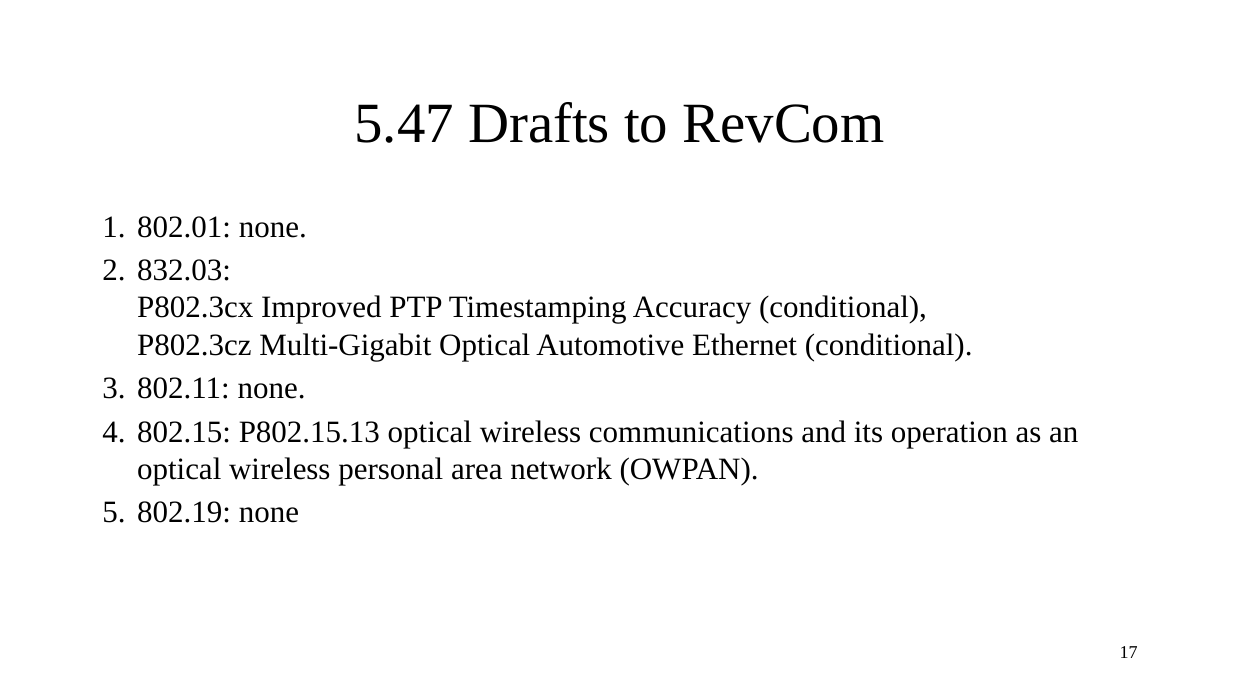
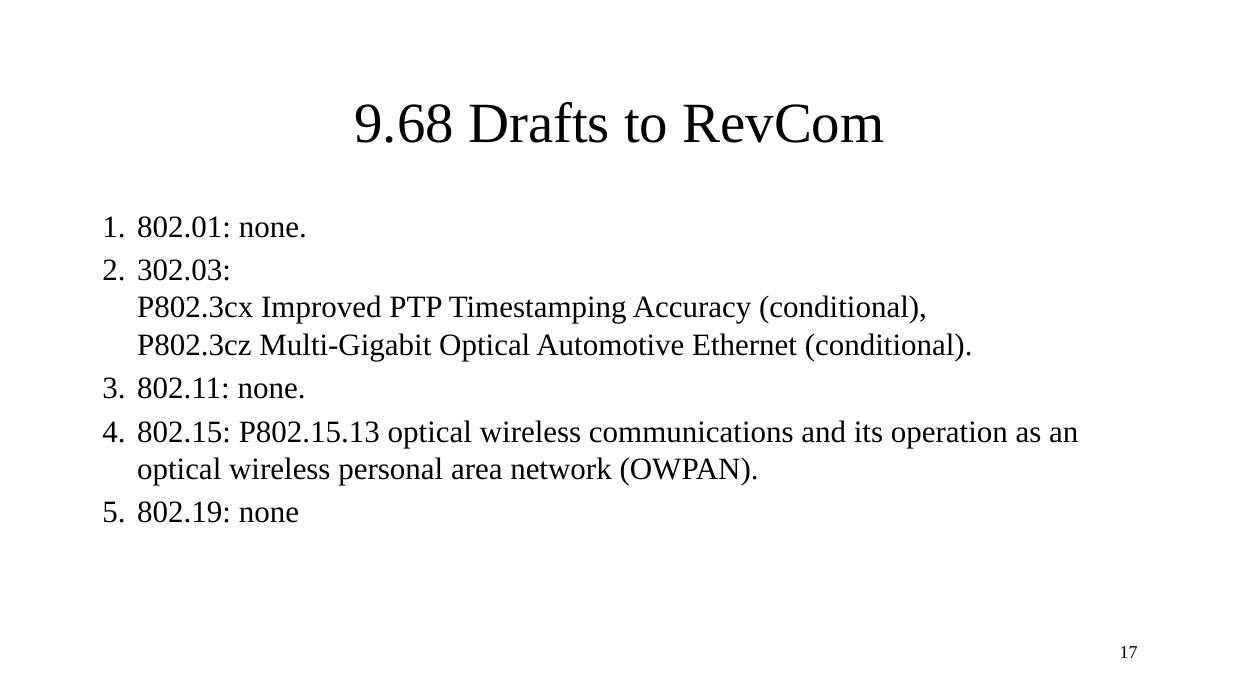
5.47: 5.47 -> 9.68
832.03: 832.03 -> 302.03
